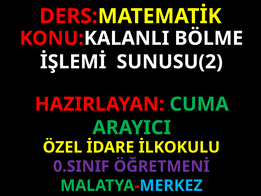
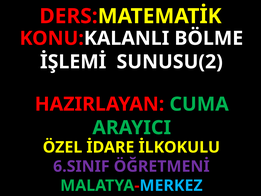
0.SINIF: 0.SINIF -> 6.SINIF
